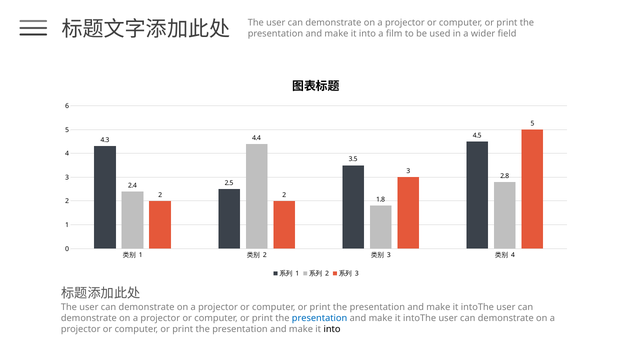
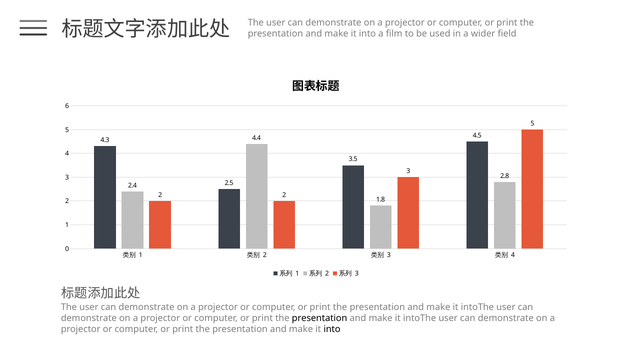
presentation at (320, 318) colour: blue -> black
